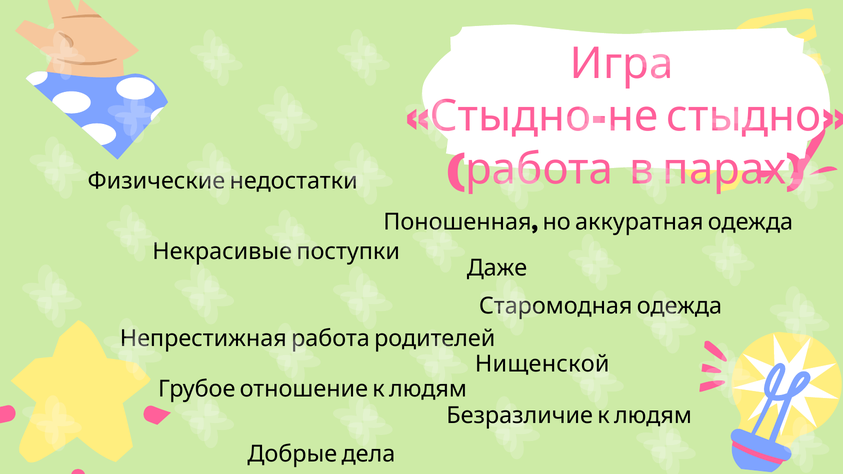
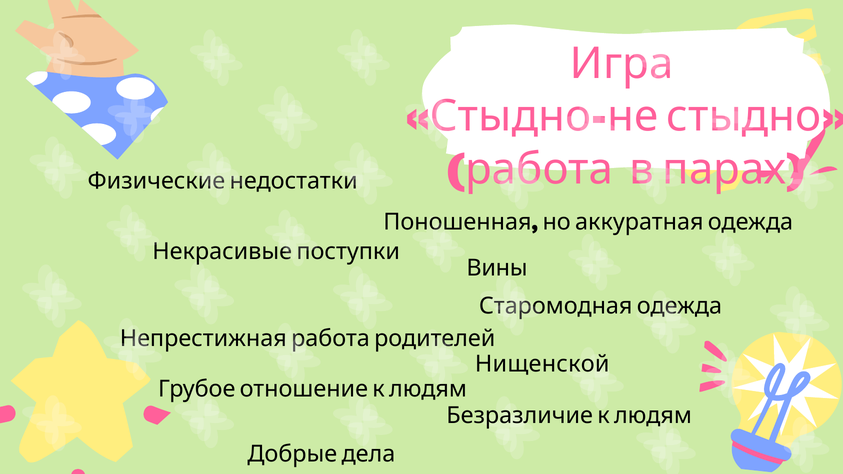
Даже: Даже -> Вины
